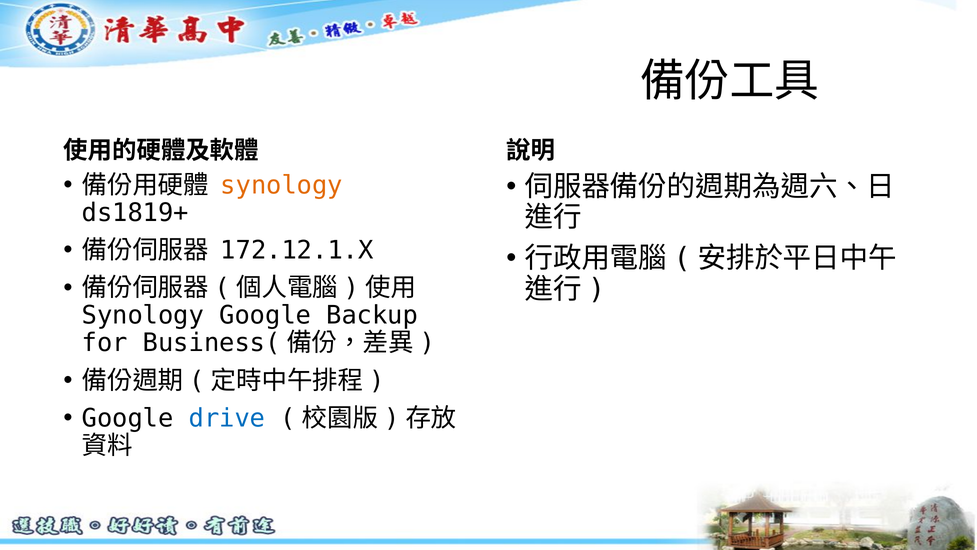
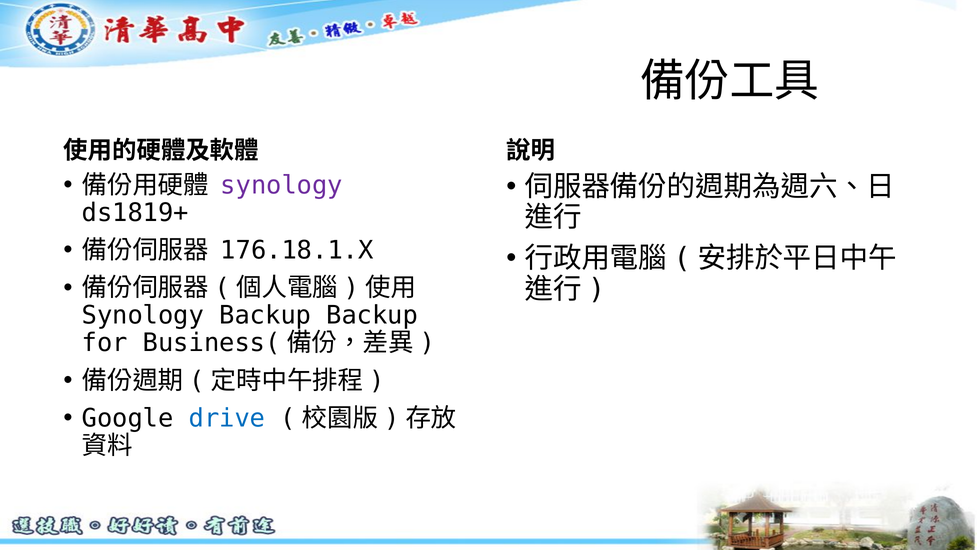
synology at (282, 185) colour: orange -> purple
172.12.1.X: 172.12.1.X -> 176.18.1.X
Synology Google: Google -> Backup
